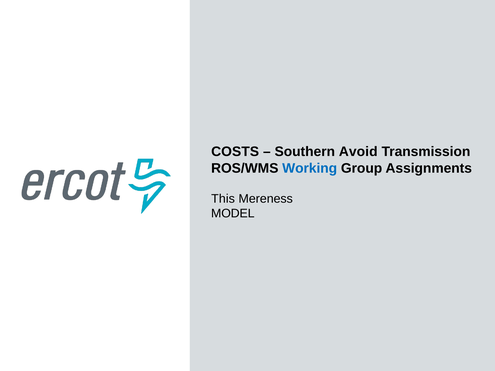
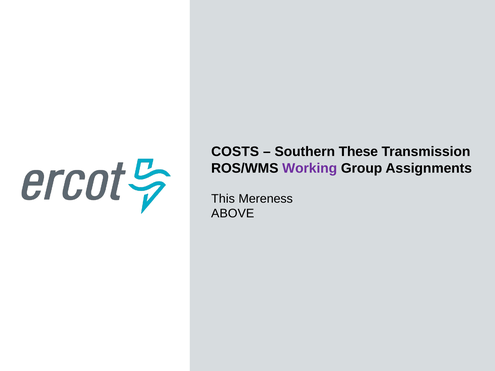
Avoid: Avoid -> These
Working colour: blue -> purple
MODEL: MODEL -> ABOVE
